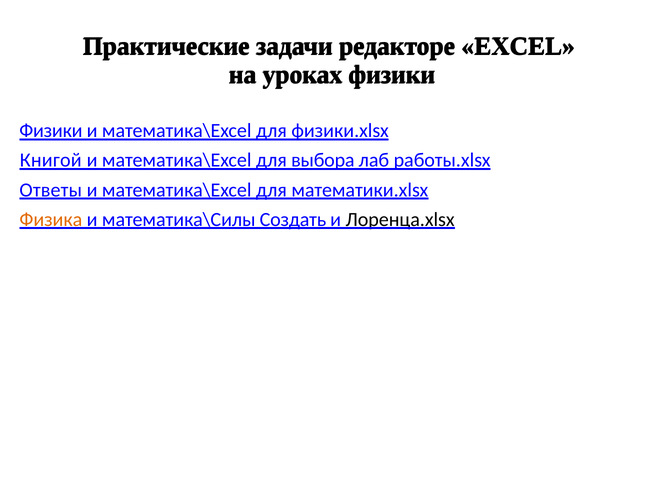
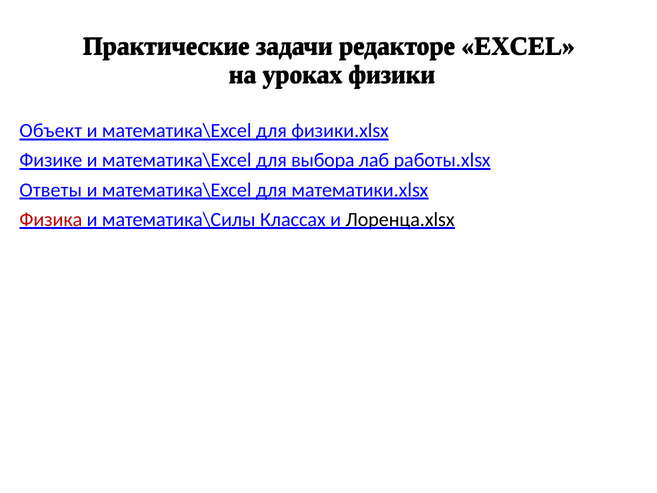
Физики at (51, 131): Физики -> Объект
Книгой: Книгой -> Физике
Физика colour: orange -> red
Создать: Создать -> Классах
